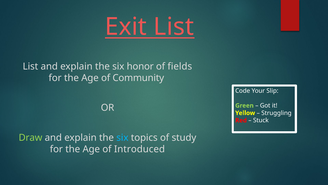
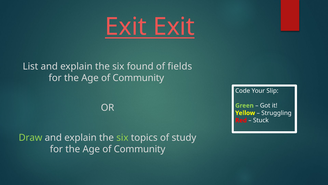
Exit List: List -> Exit
honor: honor -> found
six at (122, 137) colour: light blue -> light green
Introduced at (139, 149): Introduced -> Community
